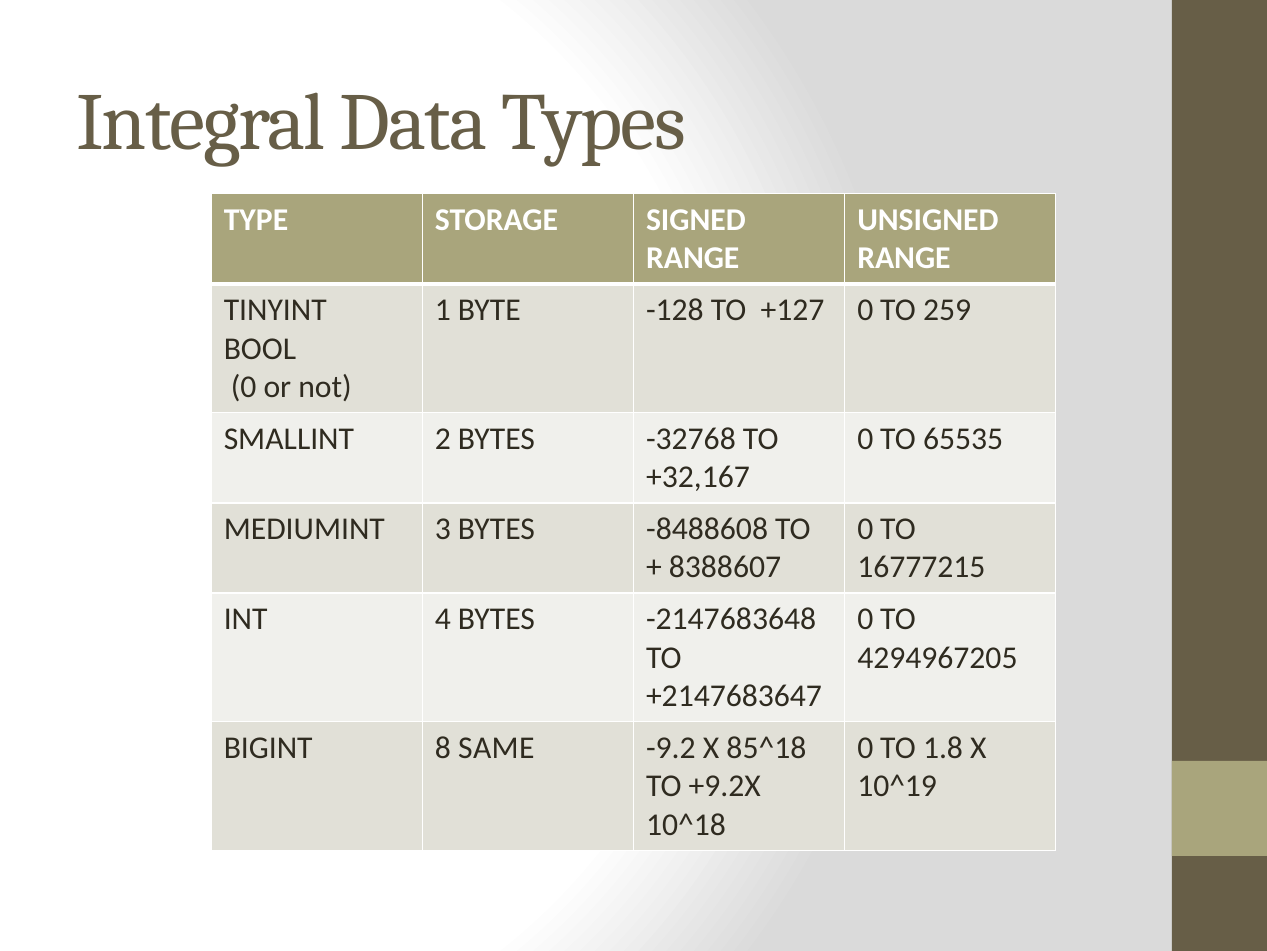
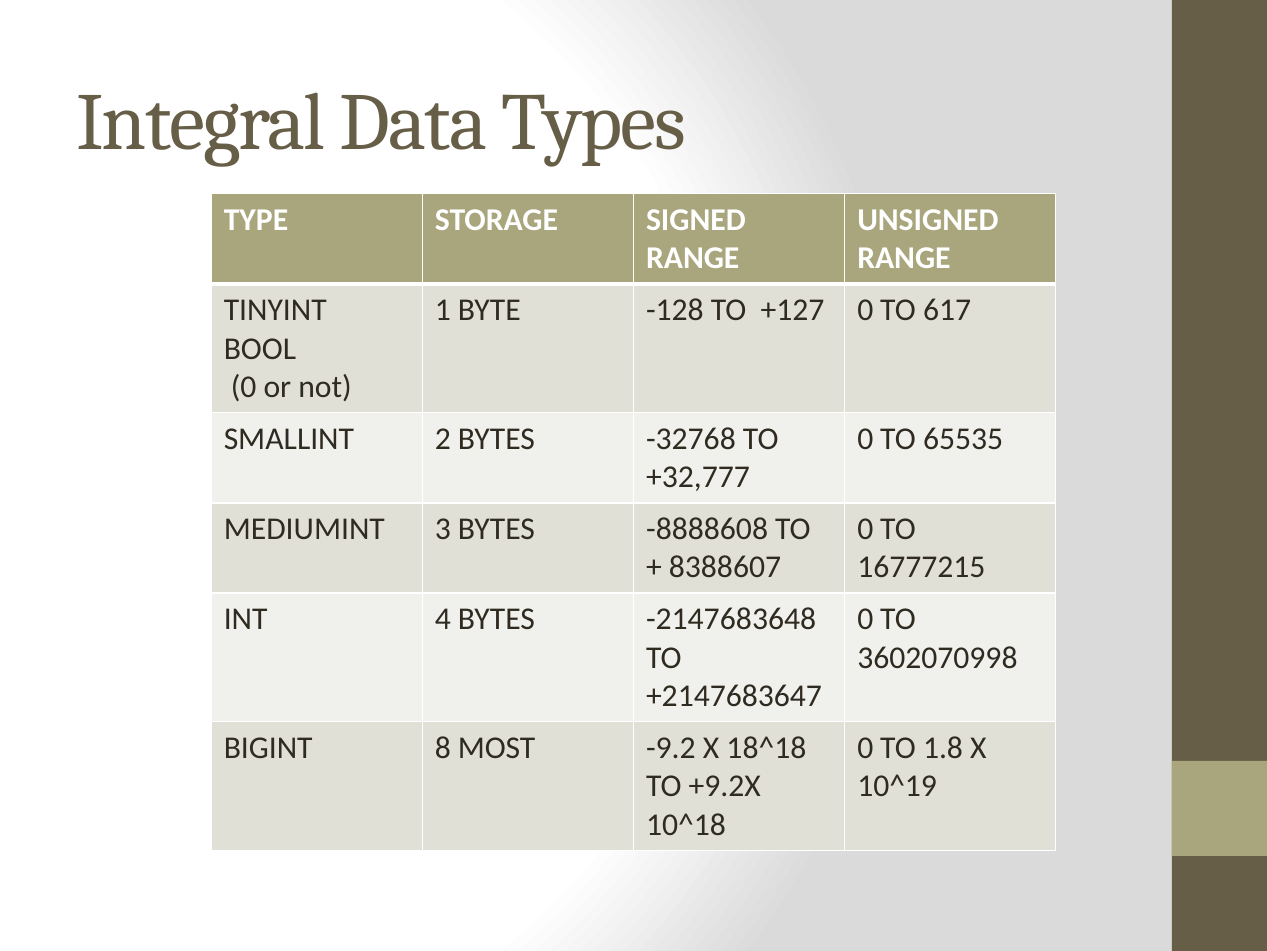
259: 259 -> 617
+32,167: +32,167 -> +32,777
-8488608: -8488608 -> -8888608
4294967205: 4294967205 -> 3602070998
SAME: SAME -> MOST
85^18: 85^18 -> 18^18
